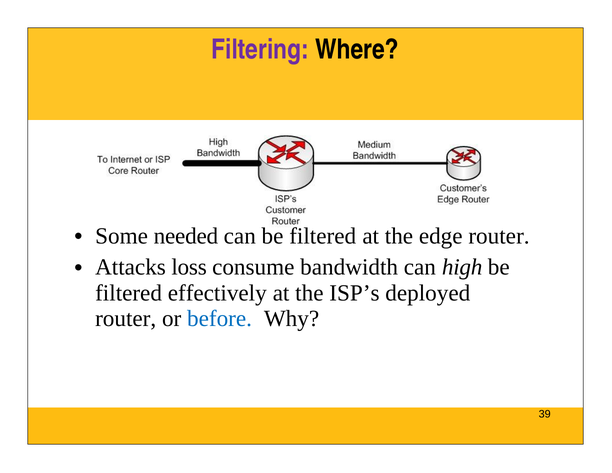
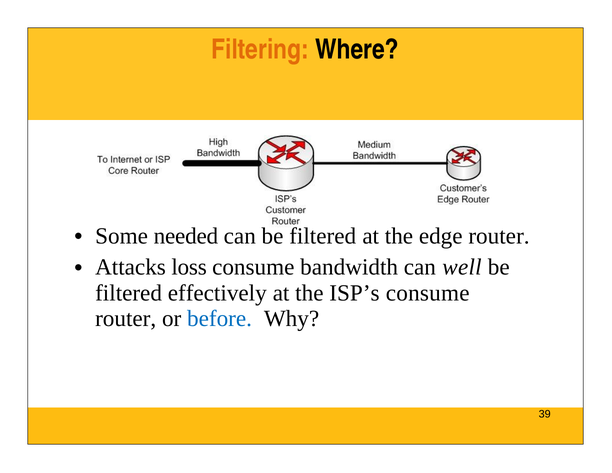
Filtering colour: purple -> orange
high: high -> well
ISP’s deployed: deployed -> consume
